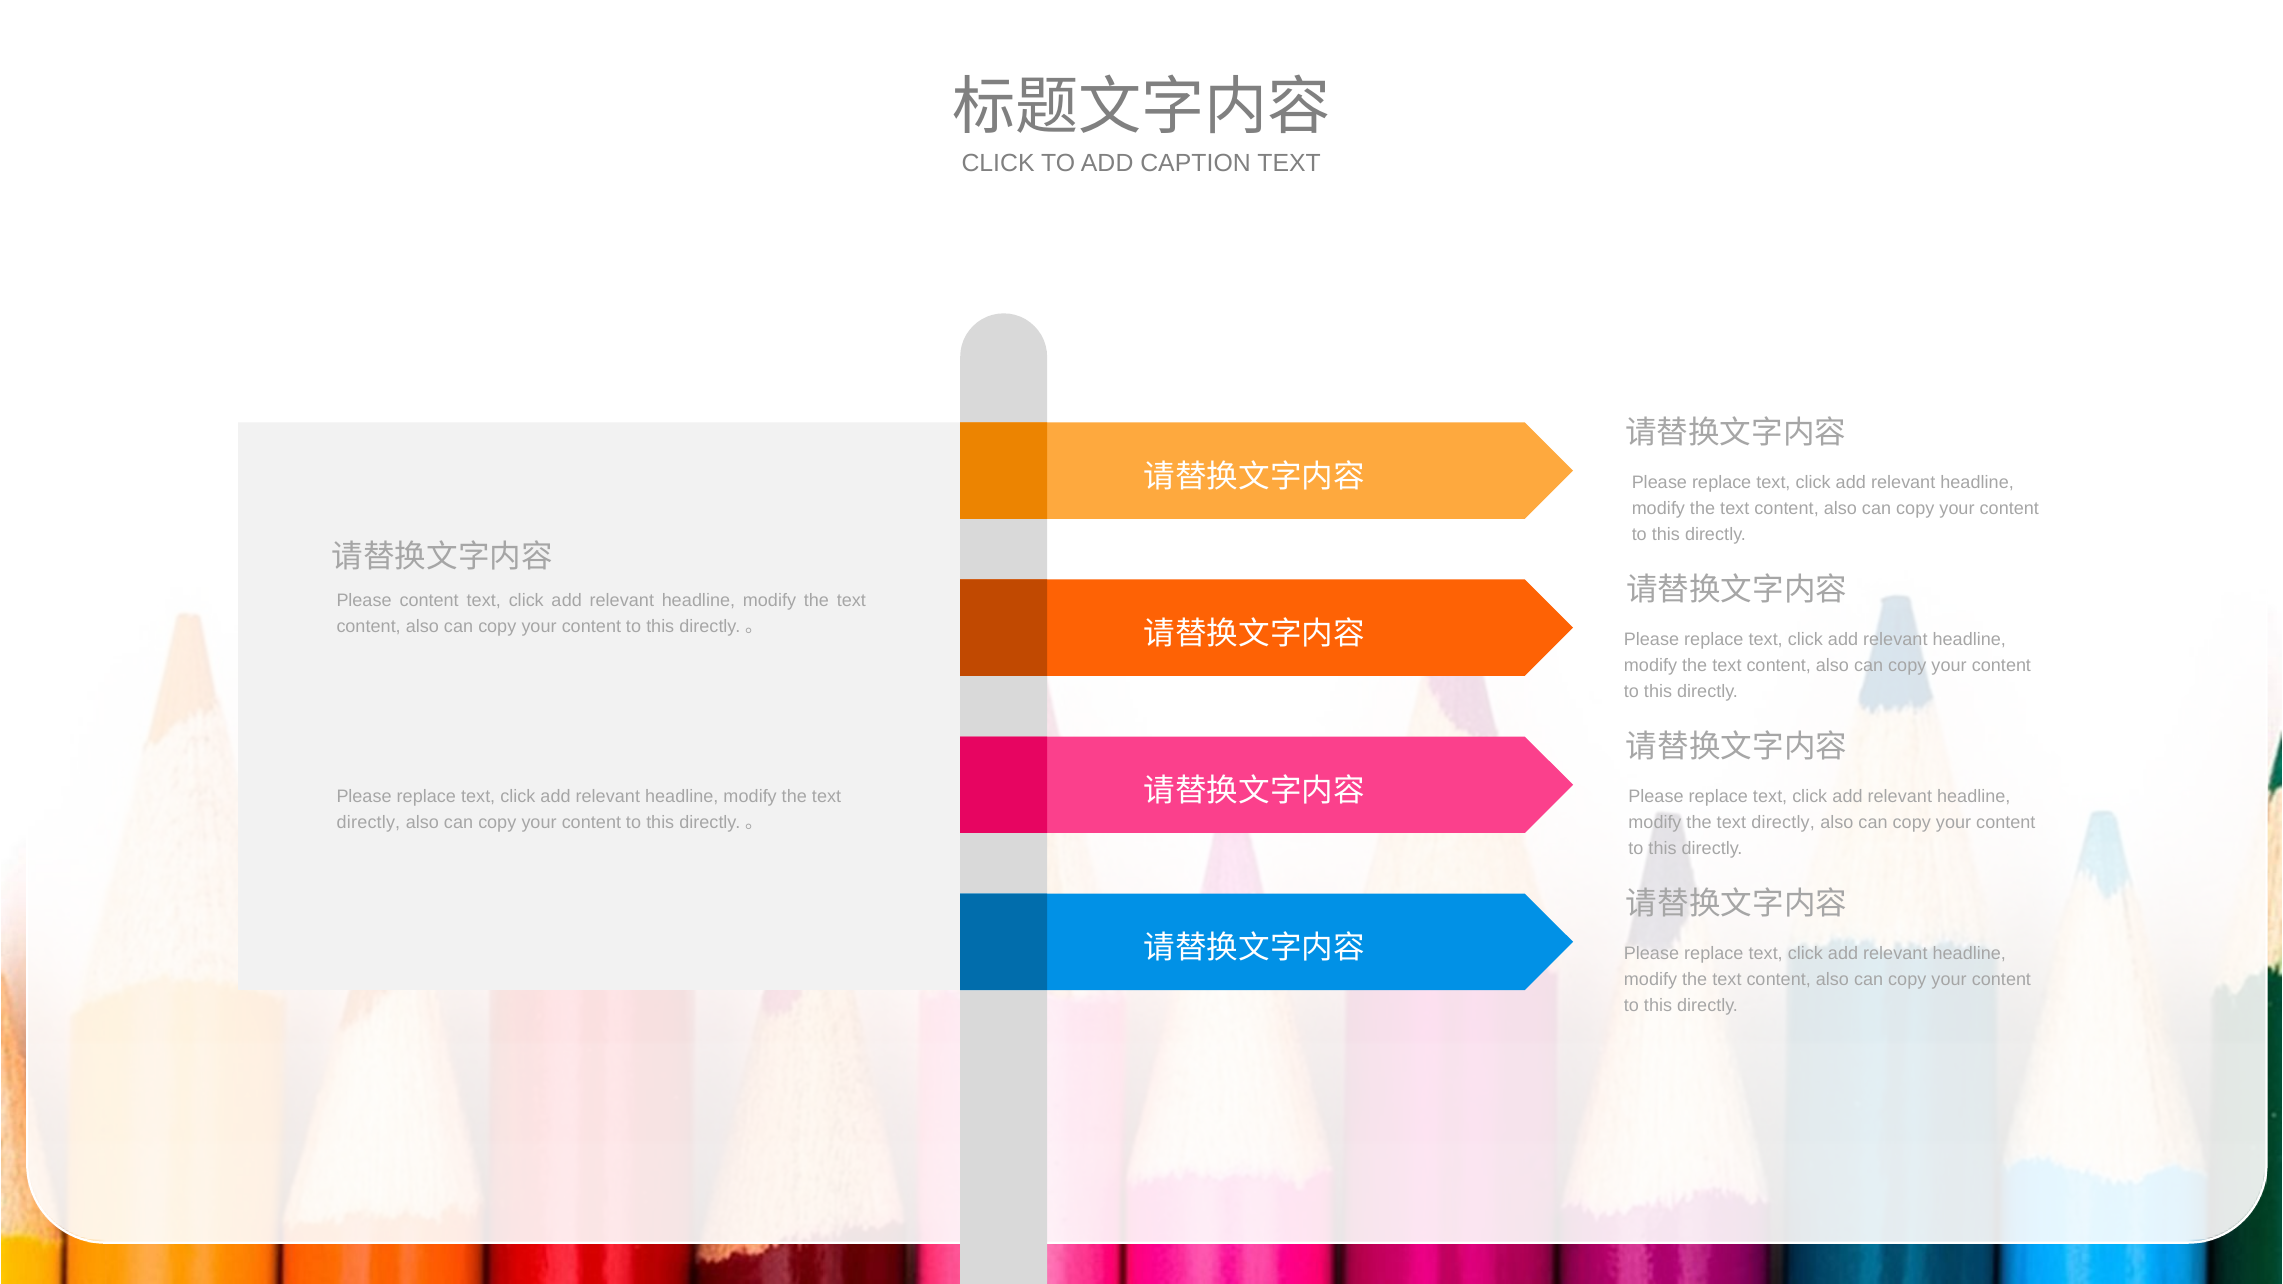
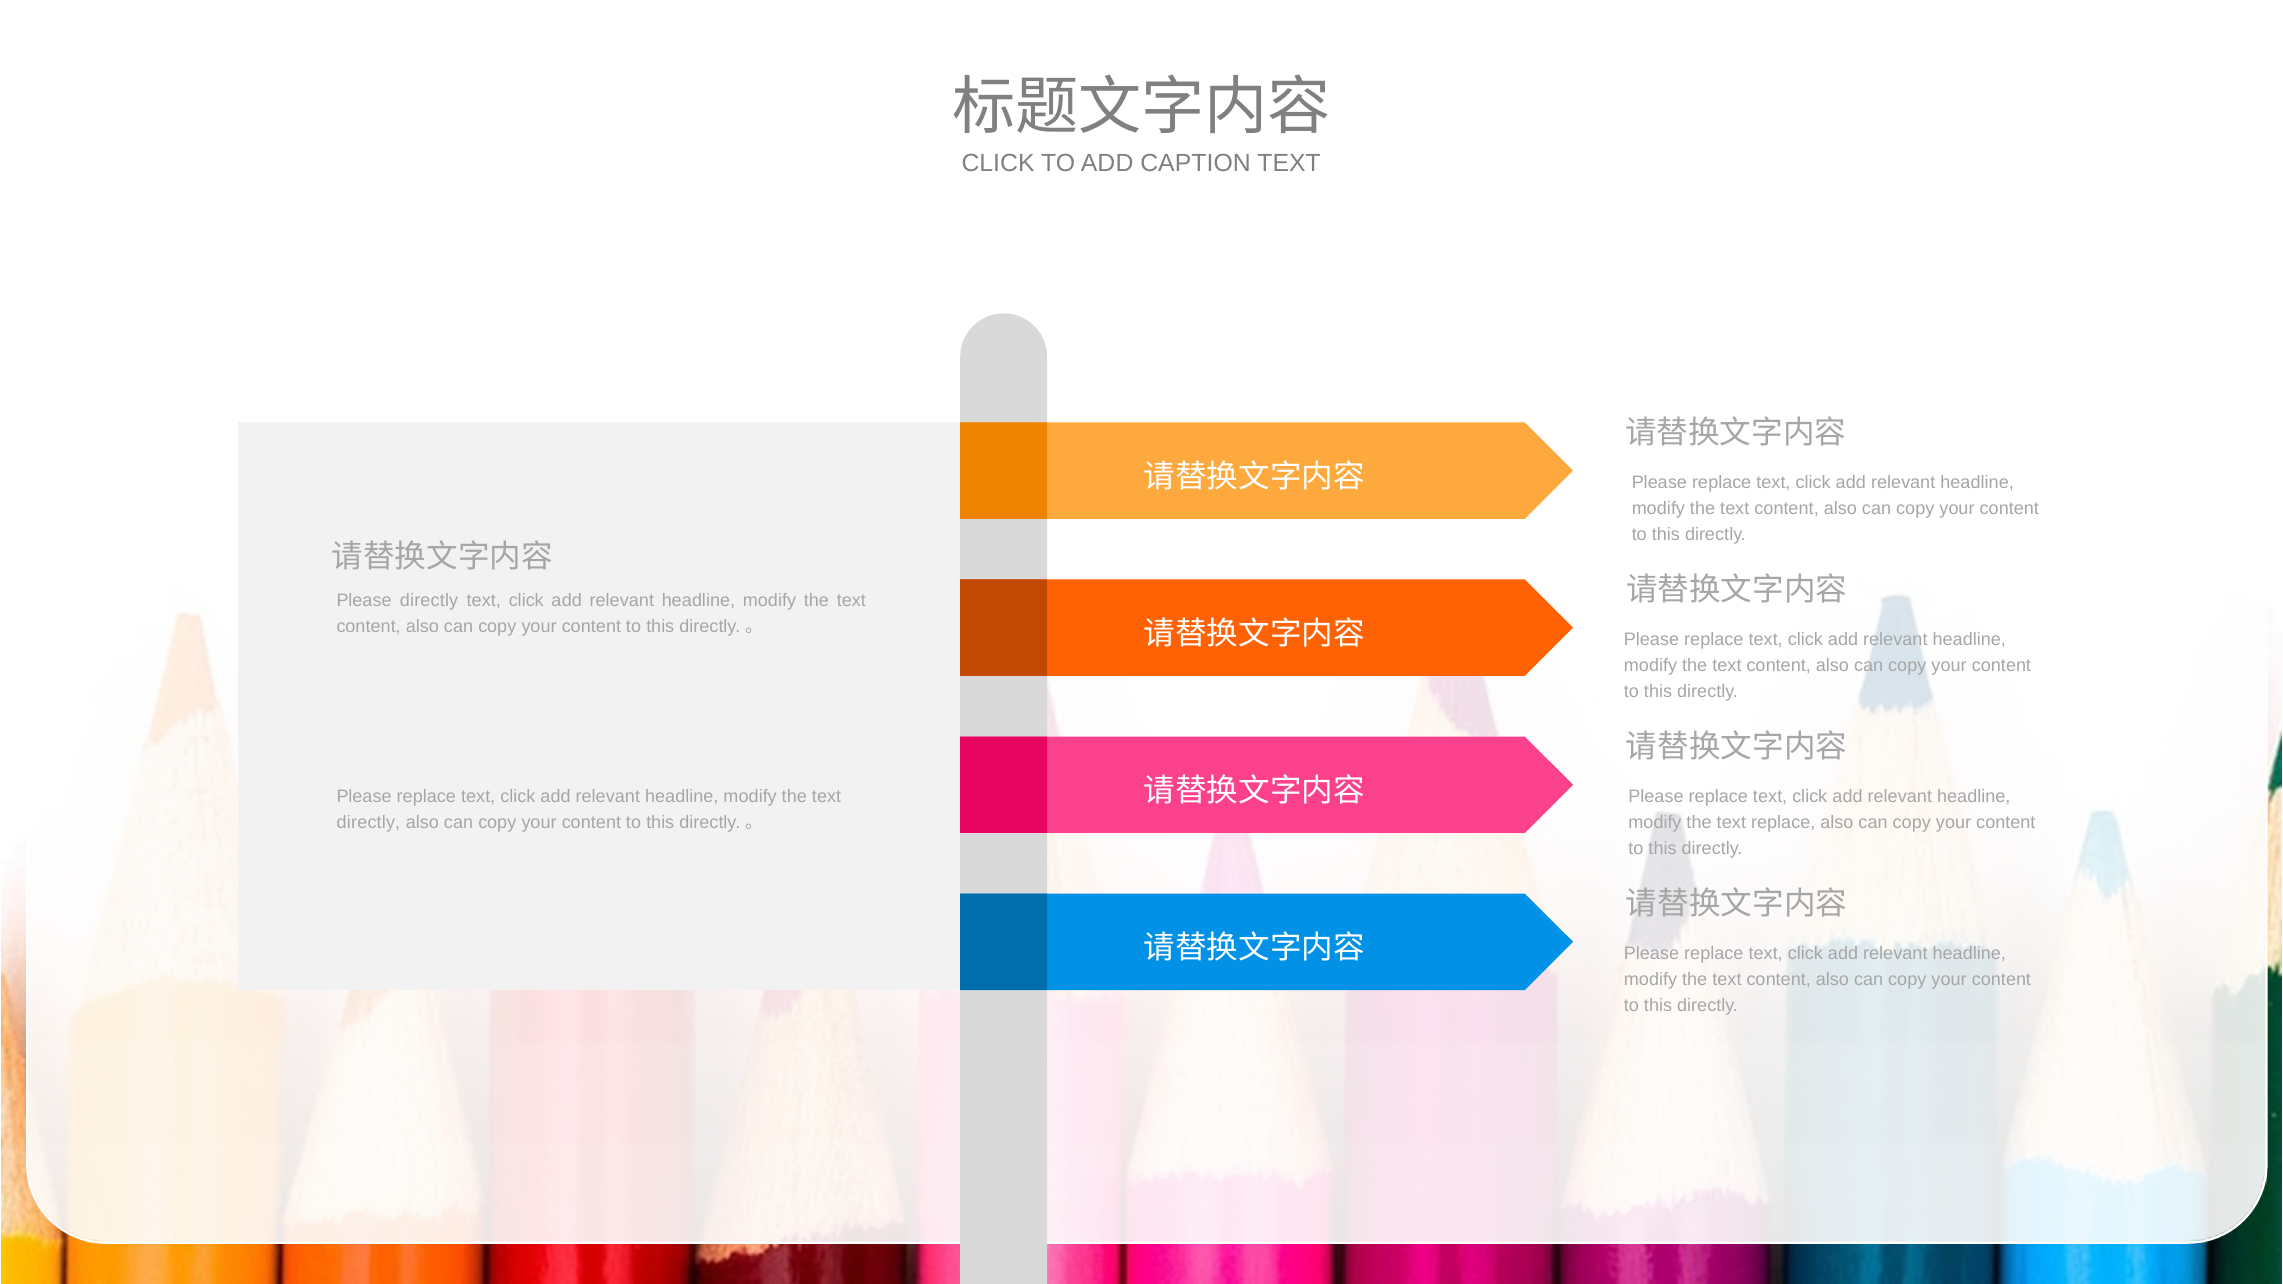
Please content: content -> directly
directly at (1783, 823): directly -> replace
